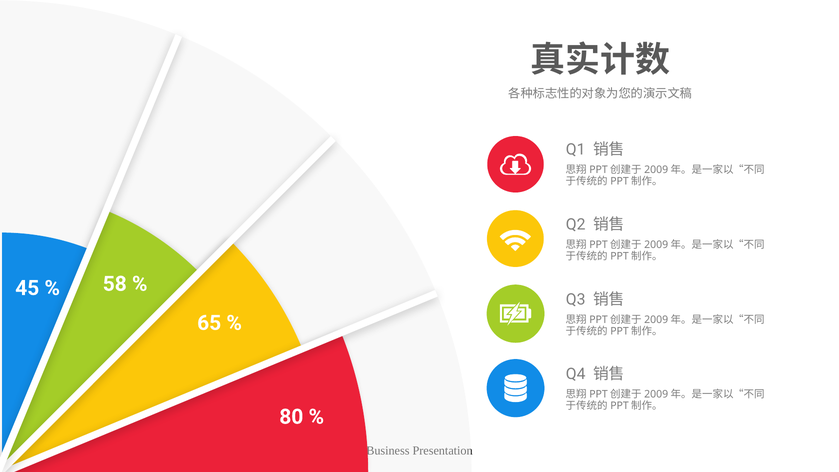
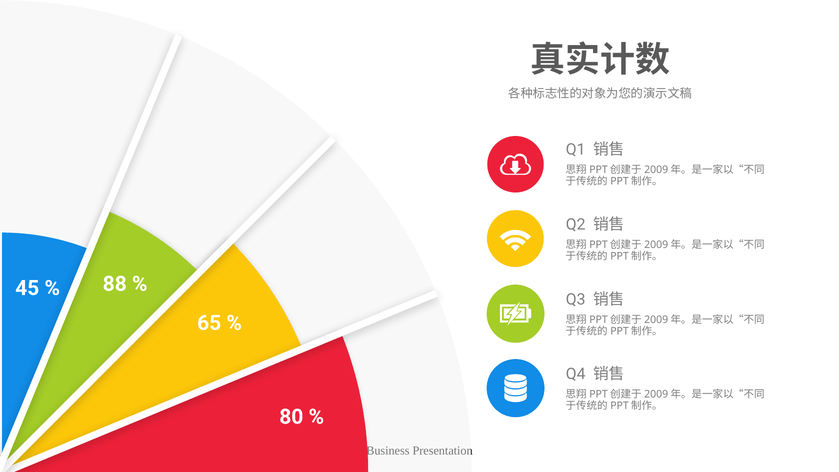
58: 58 -> 88
